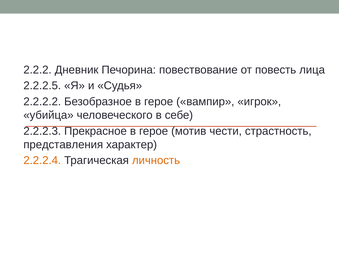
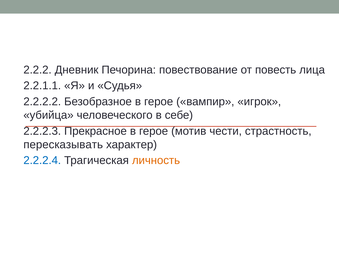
2.2.2.5: 2.2.2.5 -> 2.2.1.1
представления: представления -> пересказывать
2.2.2.4 colour: orange -> blue
